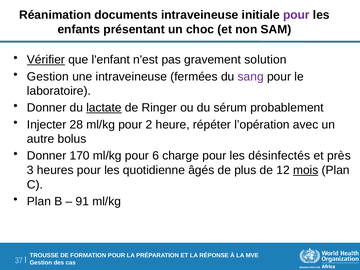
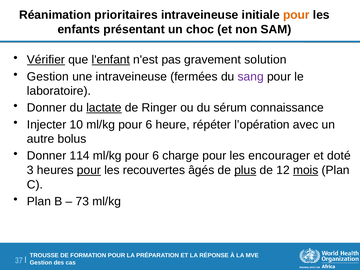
documents: documents -> prioritaires
pour at (296, 15) colour: purple -> orange
l'enfant underline: none -> present
probablement: probablement -> connaissance
28: 28 -> 10
2 at (149, 125): 2 -> 6
170: 170 -> 114
désinfectés: désinfectés -> encourager
près: près -> doté
pour at (89, 170) underline: none -> present
quotidienne: quotidienne -> recouvertes
plus underline: none -> present
91: 91 -> 73
